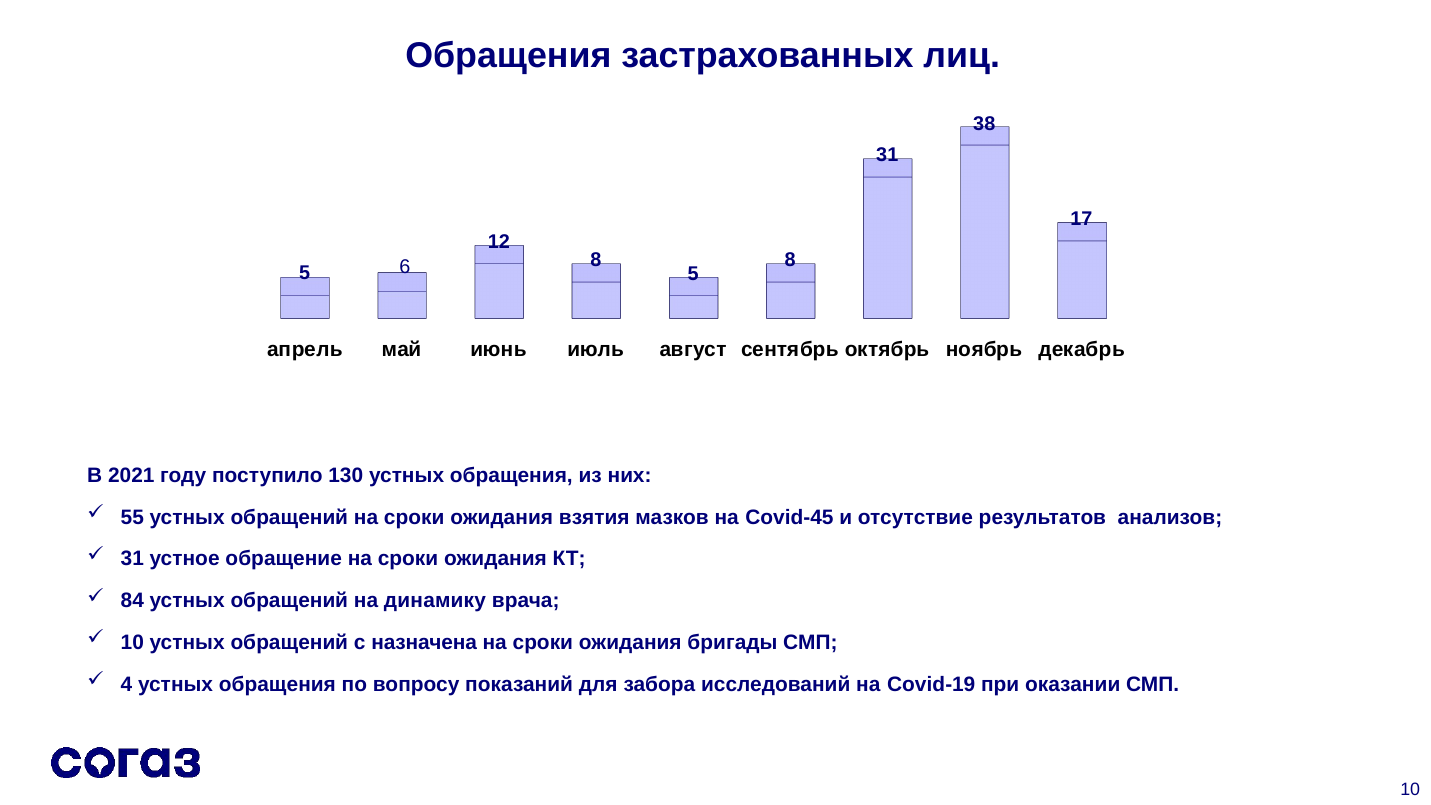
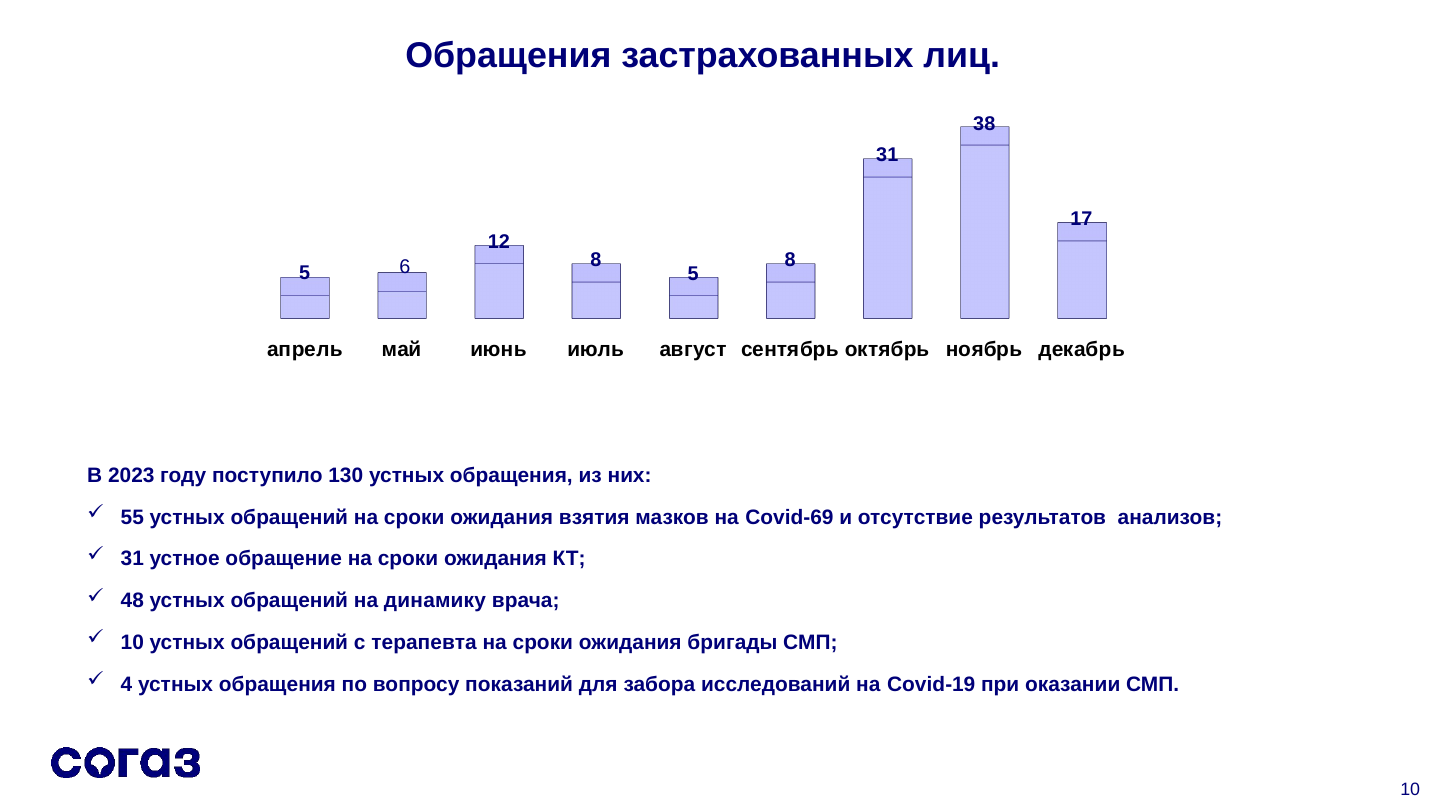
2021: 2021 -> 2023
Covid-45: Covid-45 -> Covid-69
84: 84 -> 48
назначена: назначена -> терапевта
